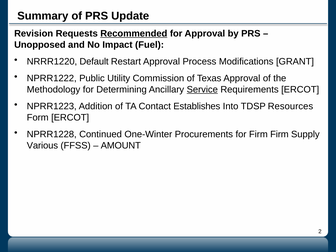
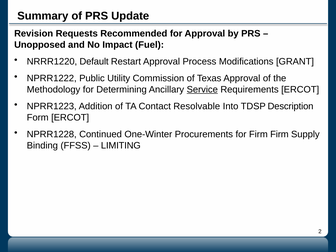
Recommended underline: present -> none
Establishes: Establishes -> Resolvable
Resources: Resources -> Description
Various: Various -> Binding
AMOUNT: AMOUNT -> LIMITING
